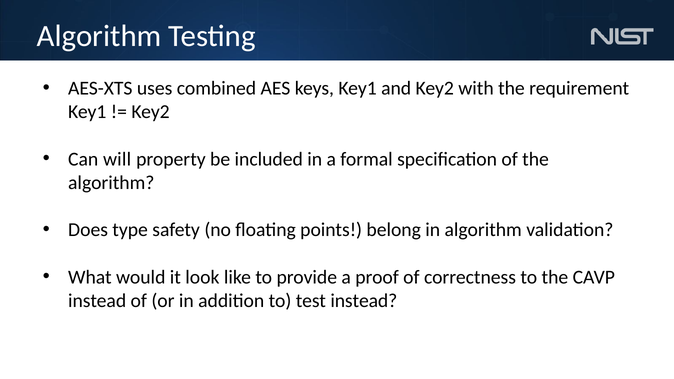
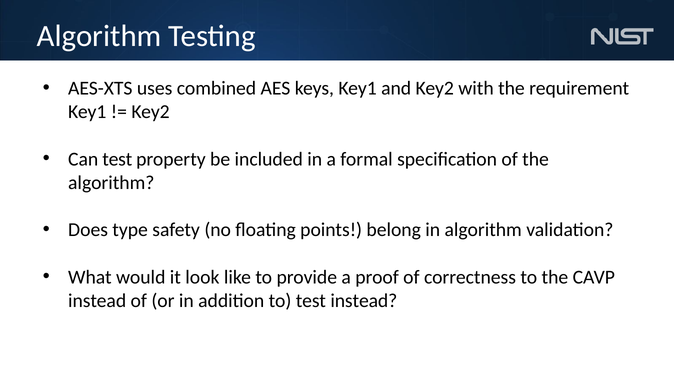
Can will: will -> test
